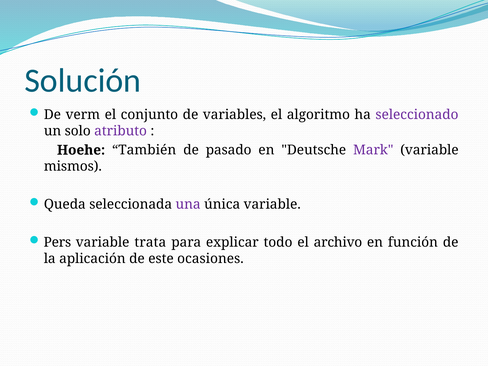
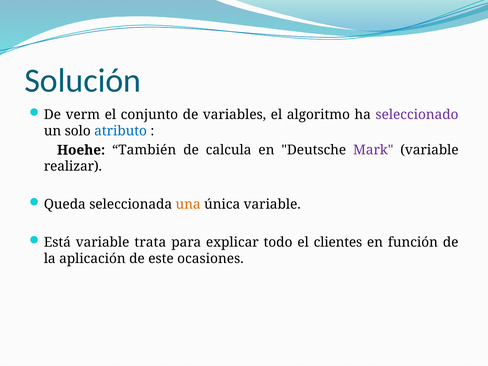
atributo colour: purple -> blue
pasado: pasado -> calcula
mismos: mismos -> realizar
una colour: purple -> orange
Pers: Pers -> Está
archivo: archivo -> clientes
